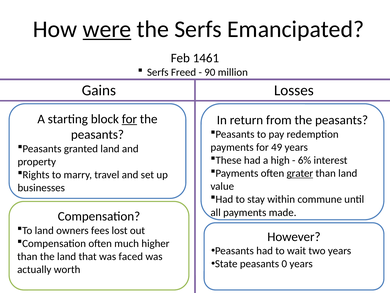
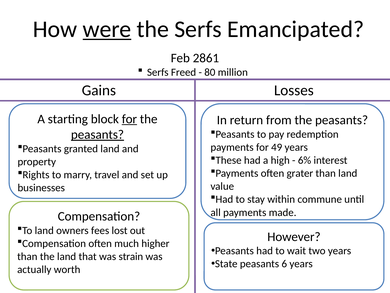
1461: 1461 -> 2861
90: 90 -> 80
peasants at (97, 134) underline: none -> present
grater underline: present -> none
faced: faced -> strain
0: 0 -> 6
